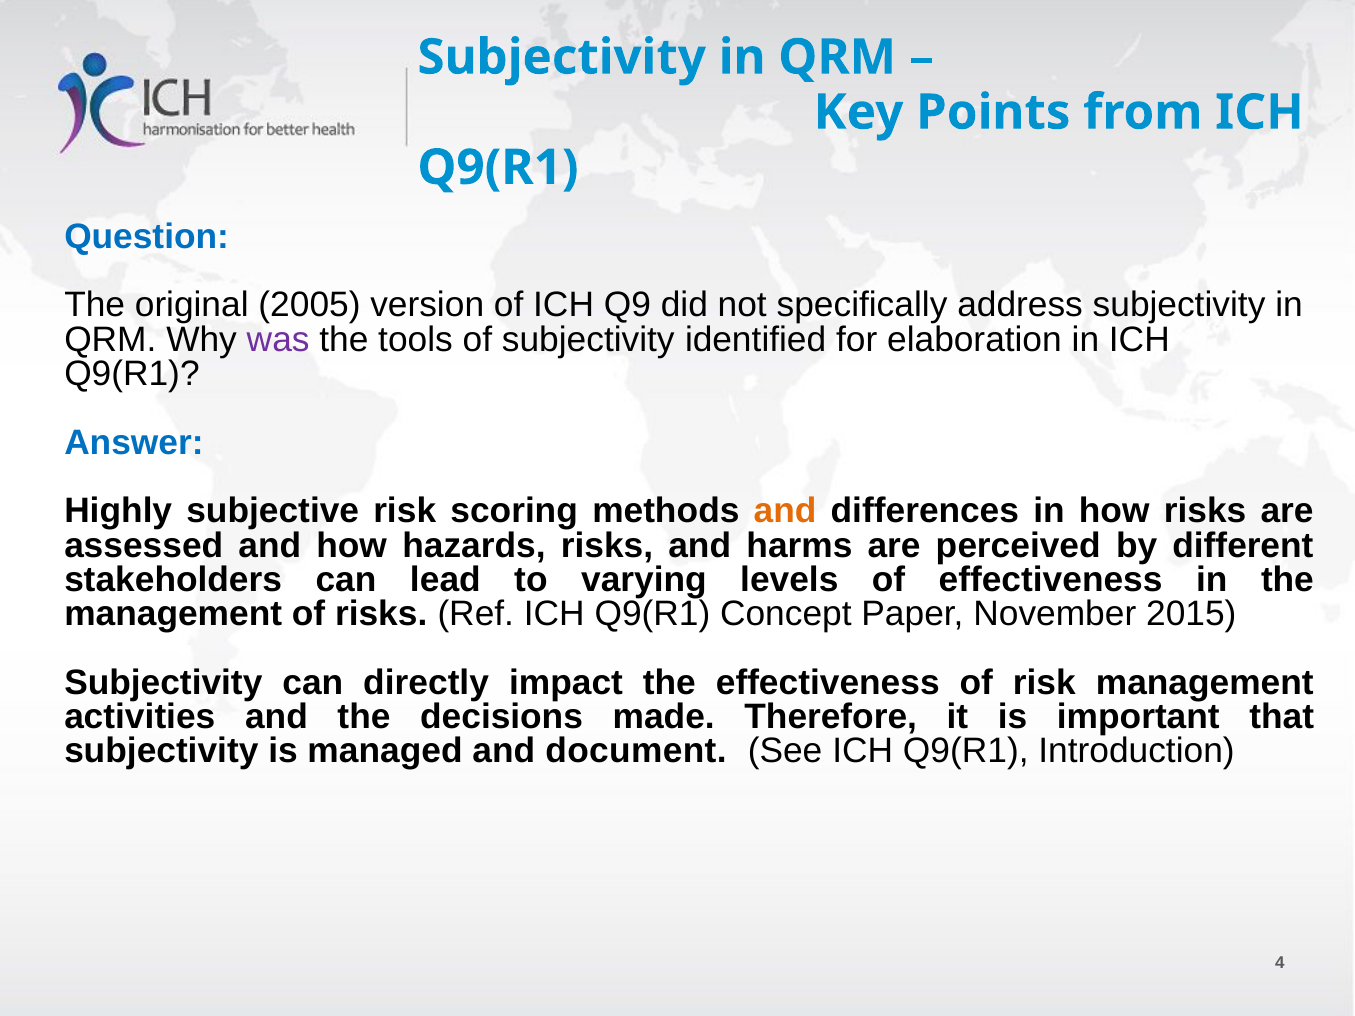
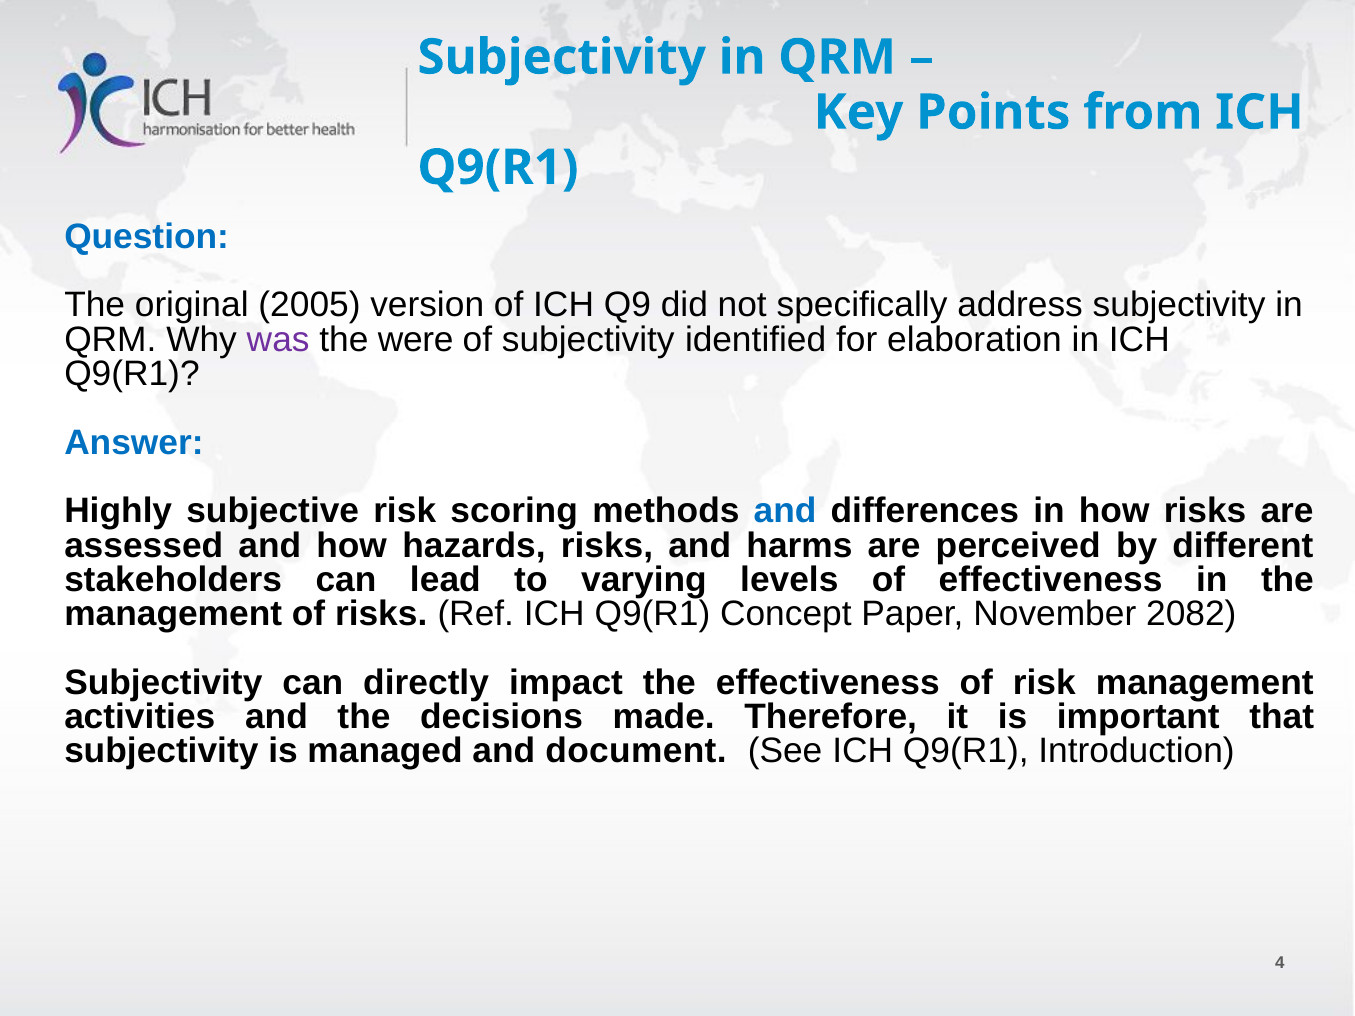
tools: tools -> were
and at (785, 511) colour: orange -> blue
2015: 2015 -> 2082
